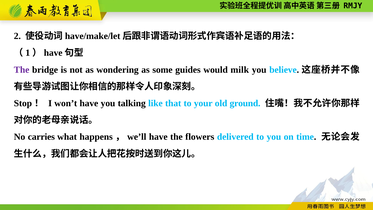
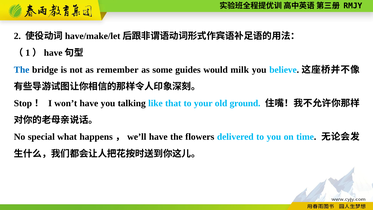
The at (22, 70) colour: purple -> blue
wondering: wondering -> remember
carries: carries -> special
